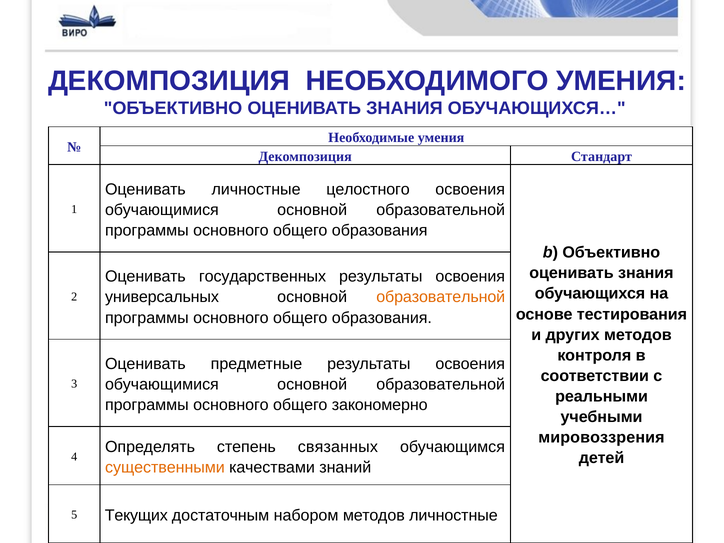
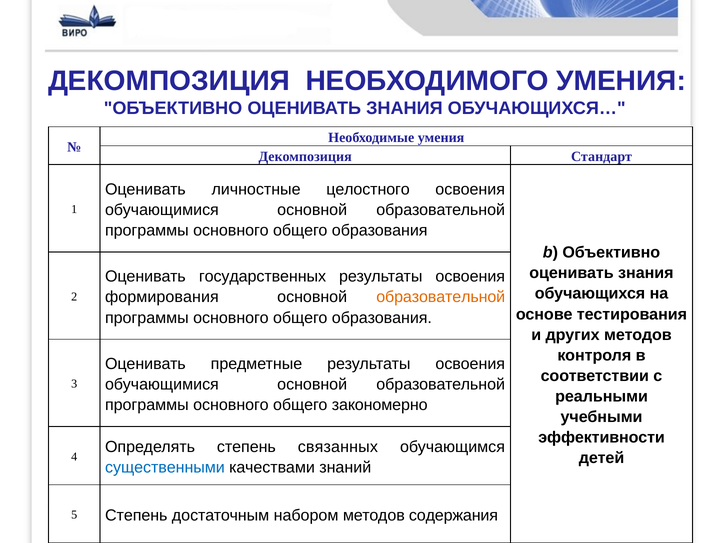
универсальных: универсальных -> формирования
мировоззрения: мировоззрения -> эффективности
существенными colour: orange -> blue
5 Текущих: Текущих -> Степень
методов личностные: личностные -> содержания
